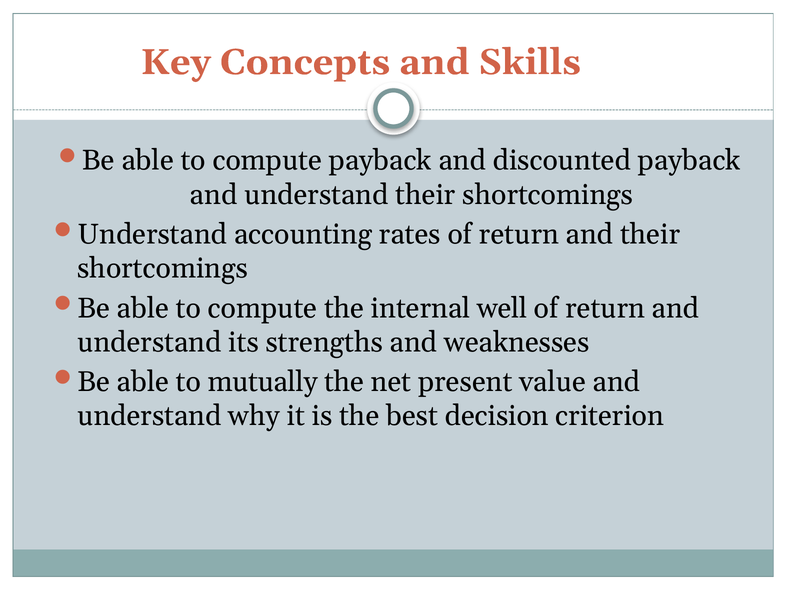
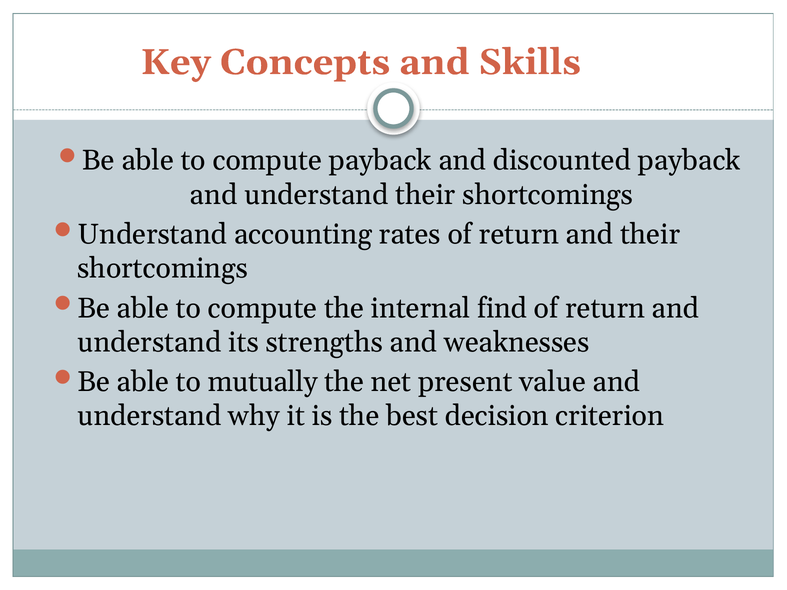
well: well -> find
